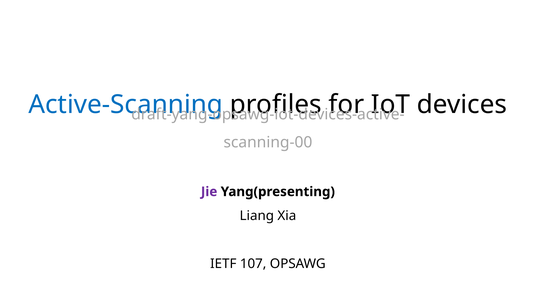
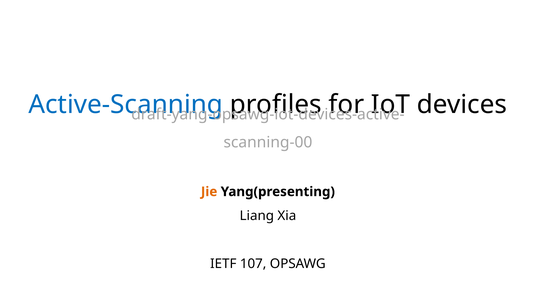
Jie colour: purple -> orange
